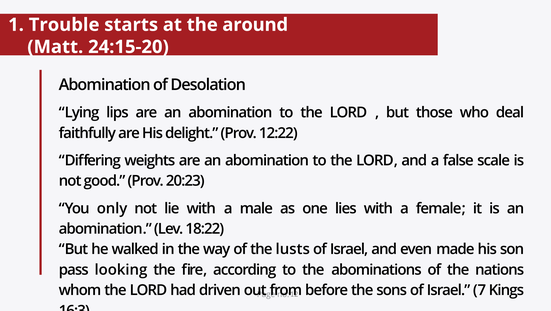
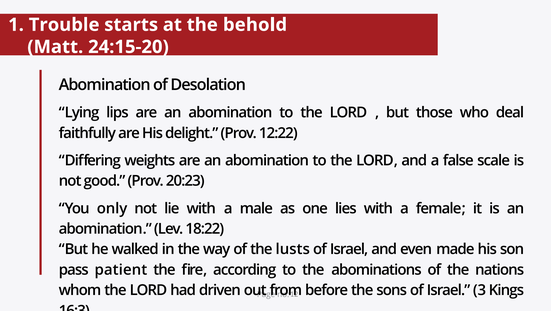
around: around -> behold
looking: looking -> patient
7: 7 -> 3
